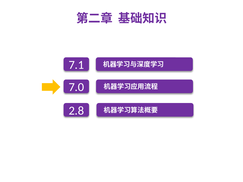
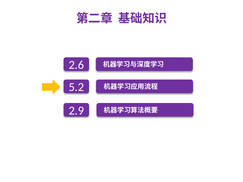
7.1: 7.1 -> 2.6
7.0: 7.0 -> 5.2
2.8: 2.8 -> 2.9
